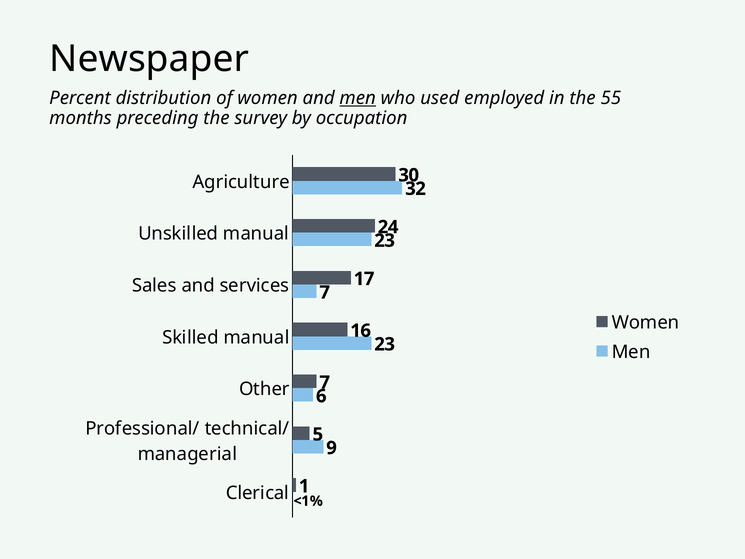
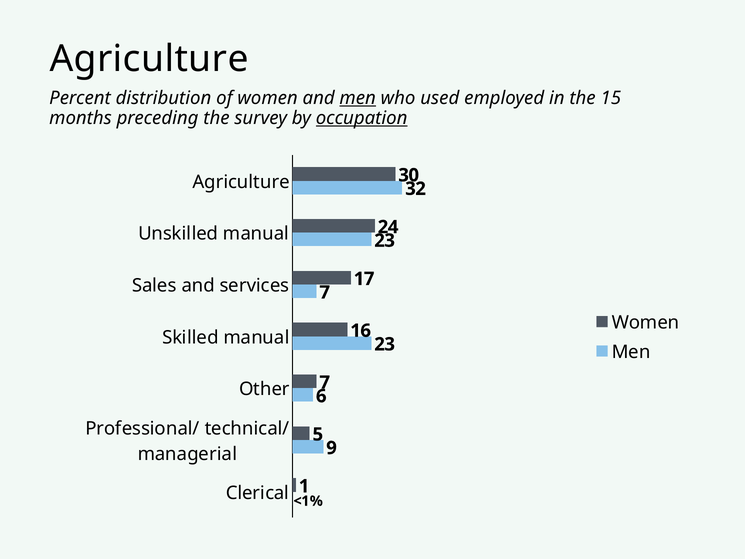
Newspaper at (149, 59): Newspaper -> Agriculture
55: 55 -> 15
occupation underline: none -> present
